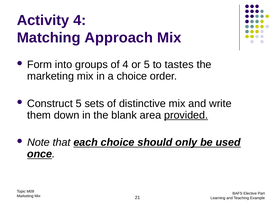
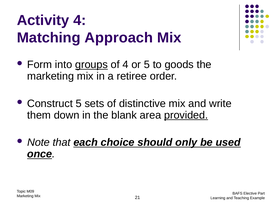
groups underline: none -> present
tastes: tastes -> goods
a choice: choice -> retiree
